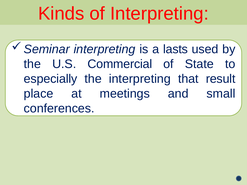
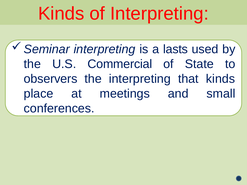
especially: especially -> observers
that result: result -> kinds
